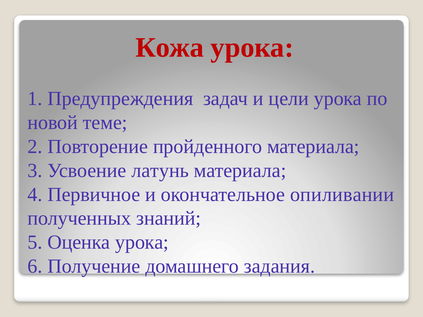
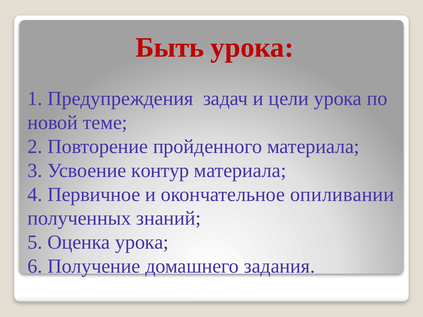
Кожа: Кожа -> Быть
латунь: латунь -> контур
